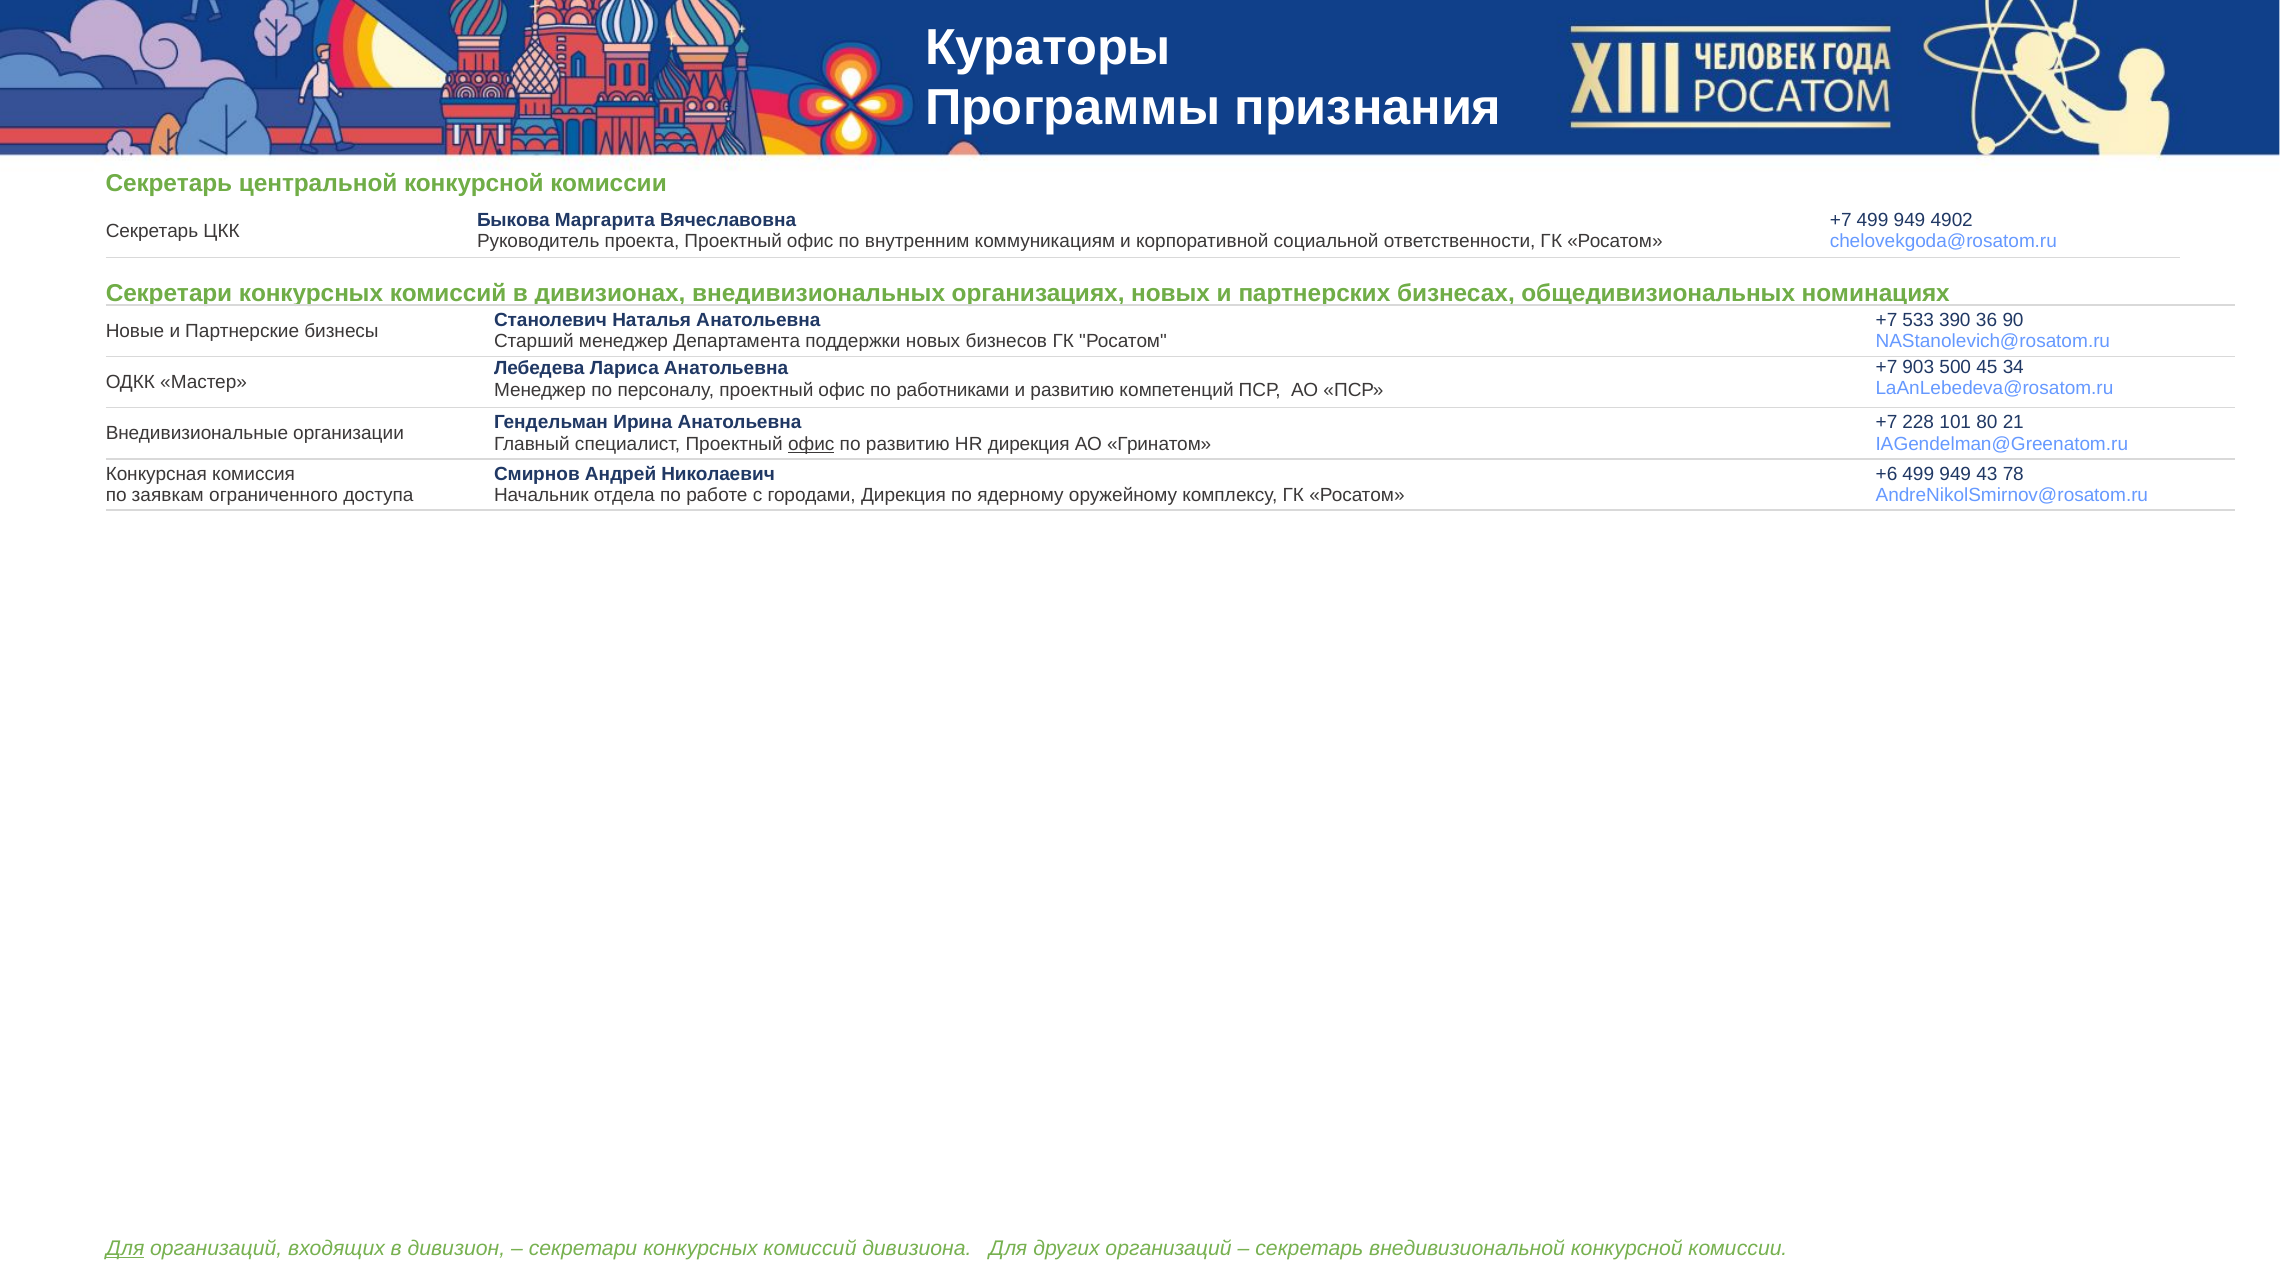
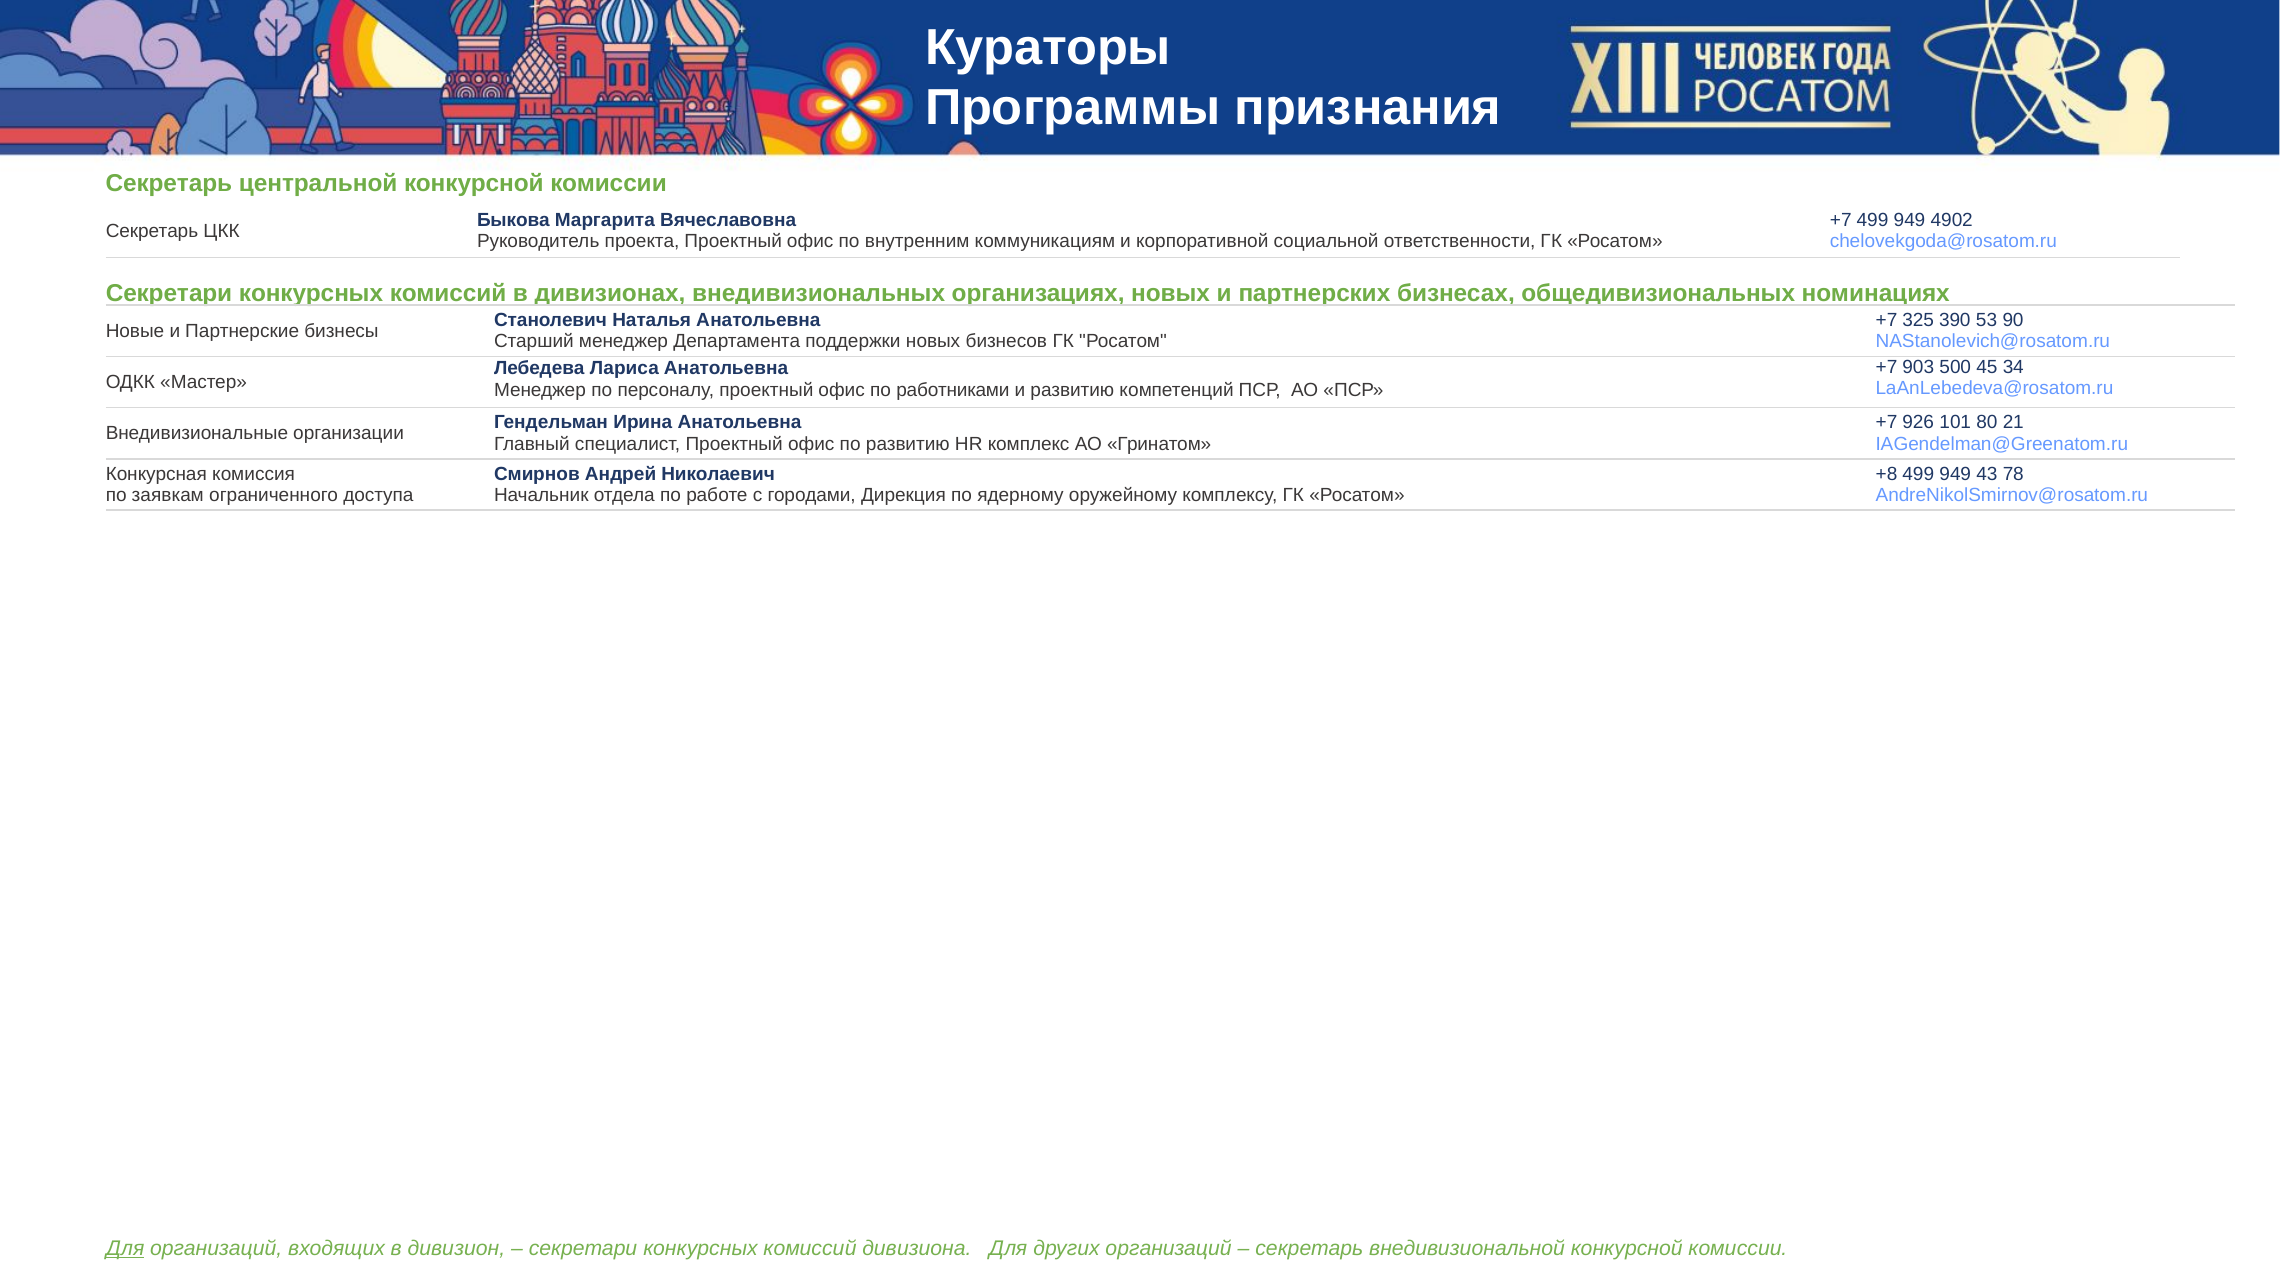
533: 533 -> 325
36: 36 -> 53
228: 228 -> 926
офис at (811, 444) underline: present -> none
HR дирекция: дирекция -> комплекс
+6: +6 -> +8
